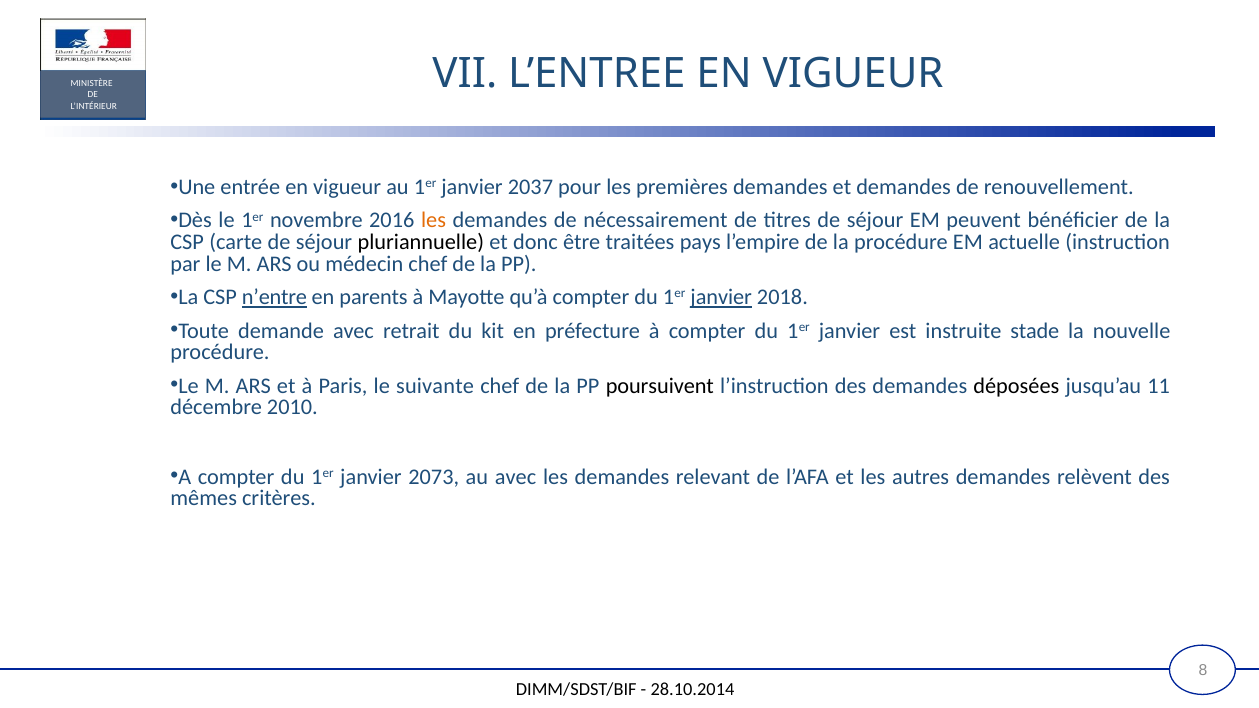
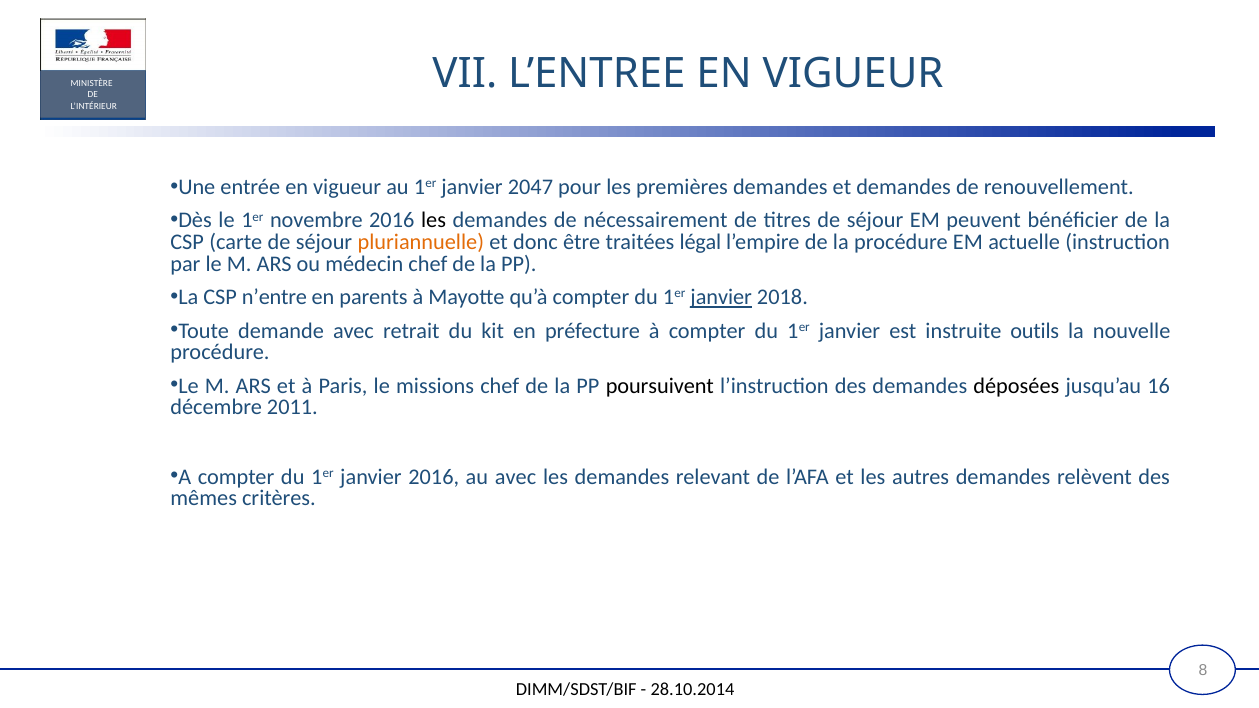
2037: 2037 -> 2047
les at (434, 221) colour: orange -> black
pluriannuelle colour: black -> orange
pays: pays -> légal
n’entre underline: present -> none
stade: stade -> outils
suivante: suivante -> missions
11: 11 -> 16
2010: 2010 -> 2011
janvier 2073: 2073 -> 2016
